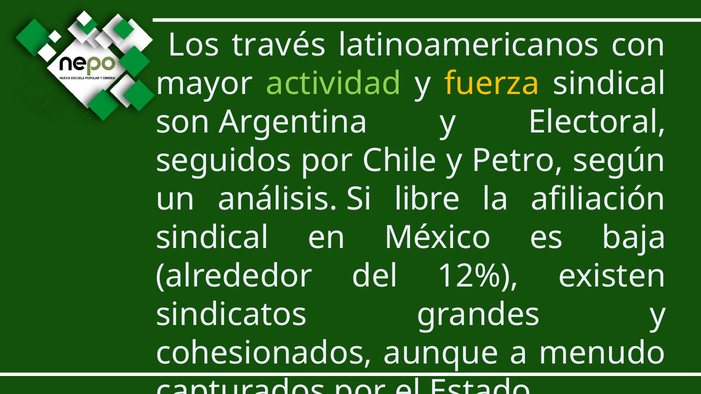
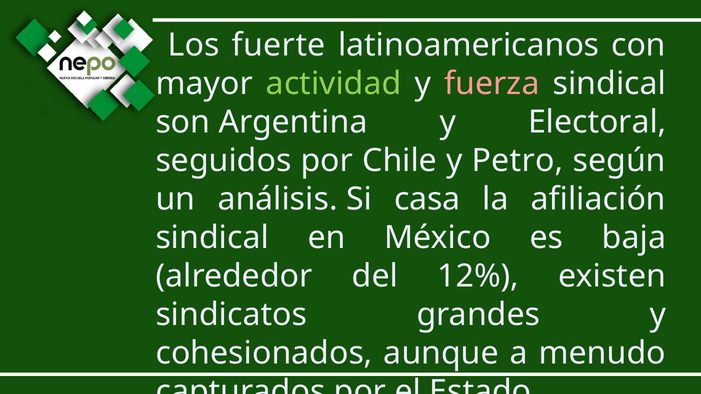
través: través -> fuerte
fuerza colour: yellow -> pink
libre: libre -> casa
